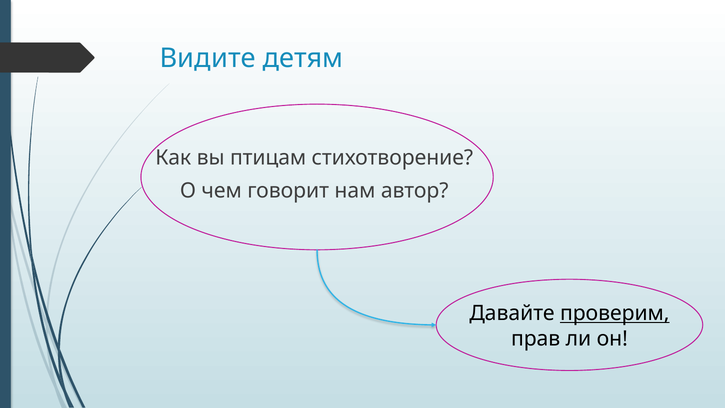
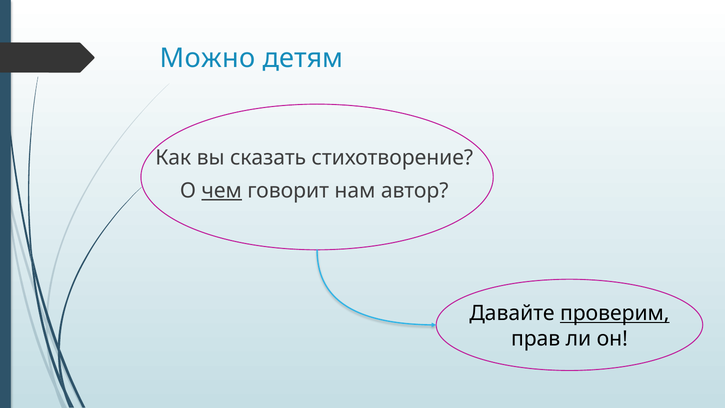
Видите: Видите -> Можно
птицам: птицам -> сказать
чем underline: none -> present
